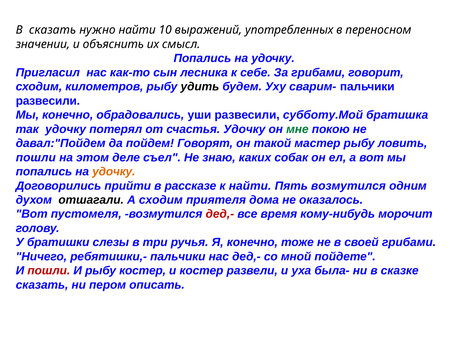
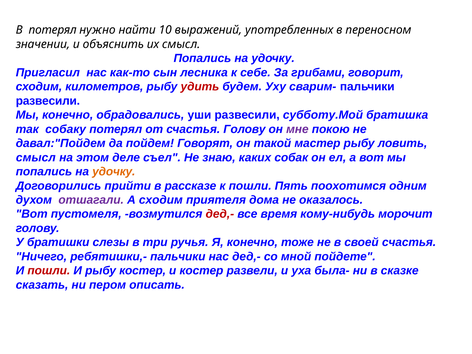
В сказать: сказать -> потерял
удить colour: black -> red
так удочку: удочку -> собаку
счастья Удочку: Удочку -> Голову
мне colour: green -> purple
пошли at (36, 157): пошли -> смысл
к найти: найти -> пошли
Пять возмутился: возмутился -> поохотимся
отшагали colour: black -> purple
своей грибами: грибами -> счастья
